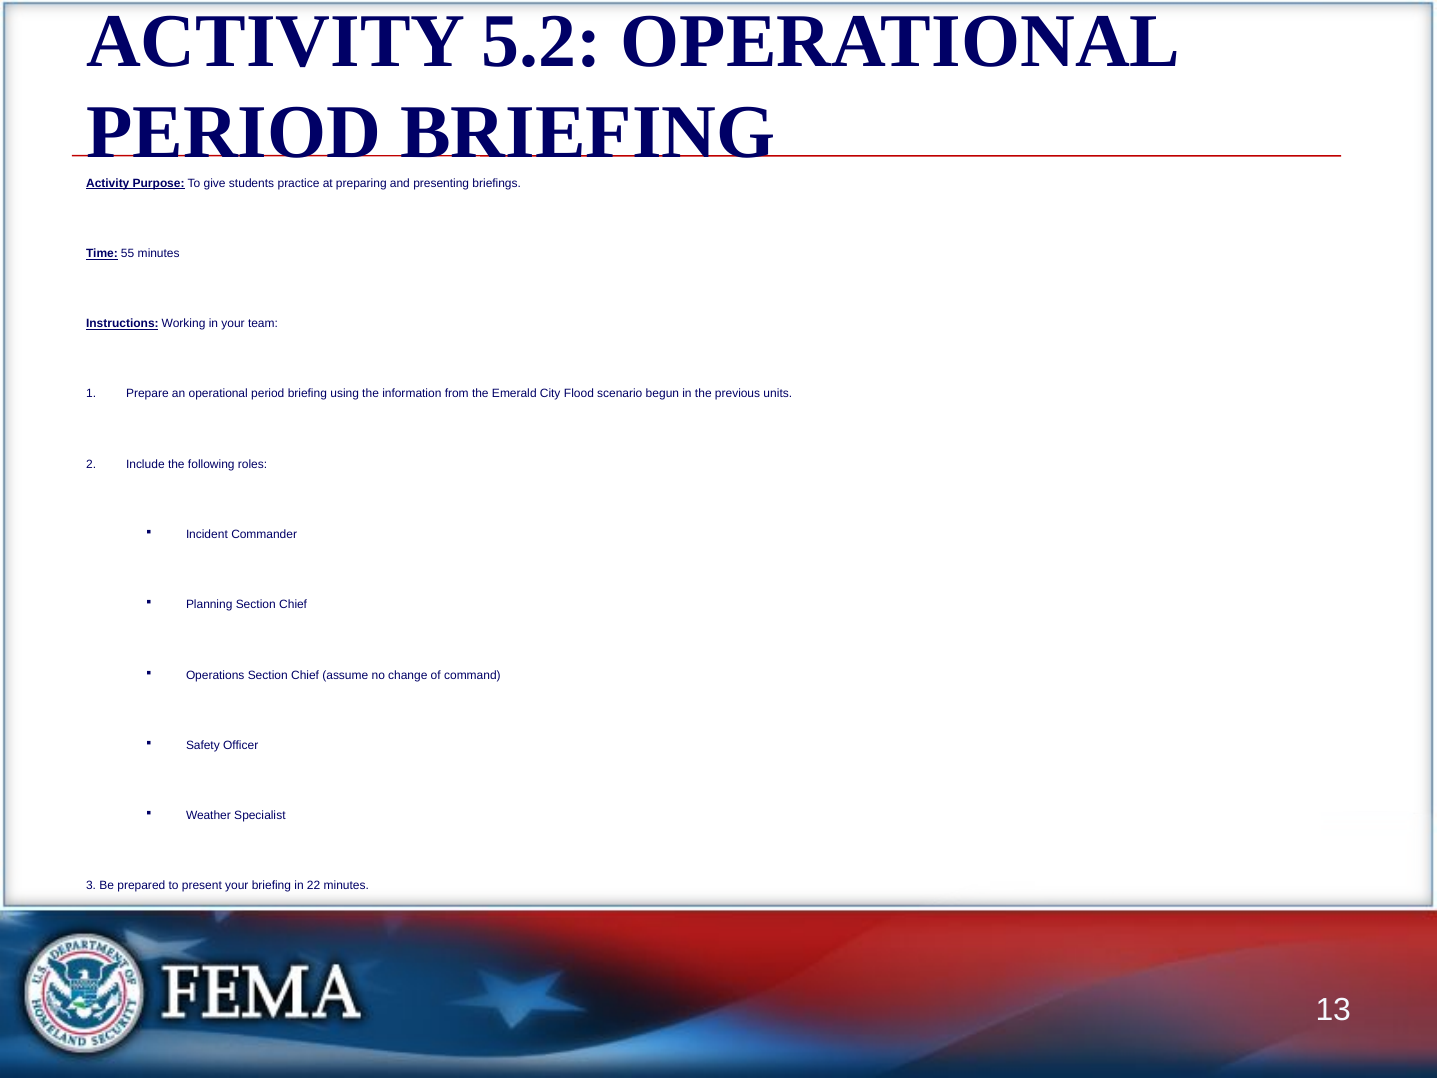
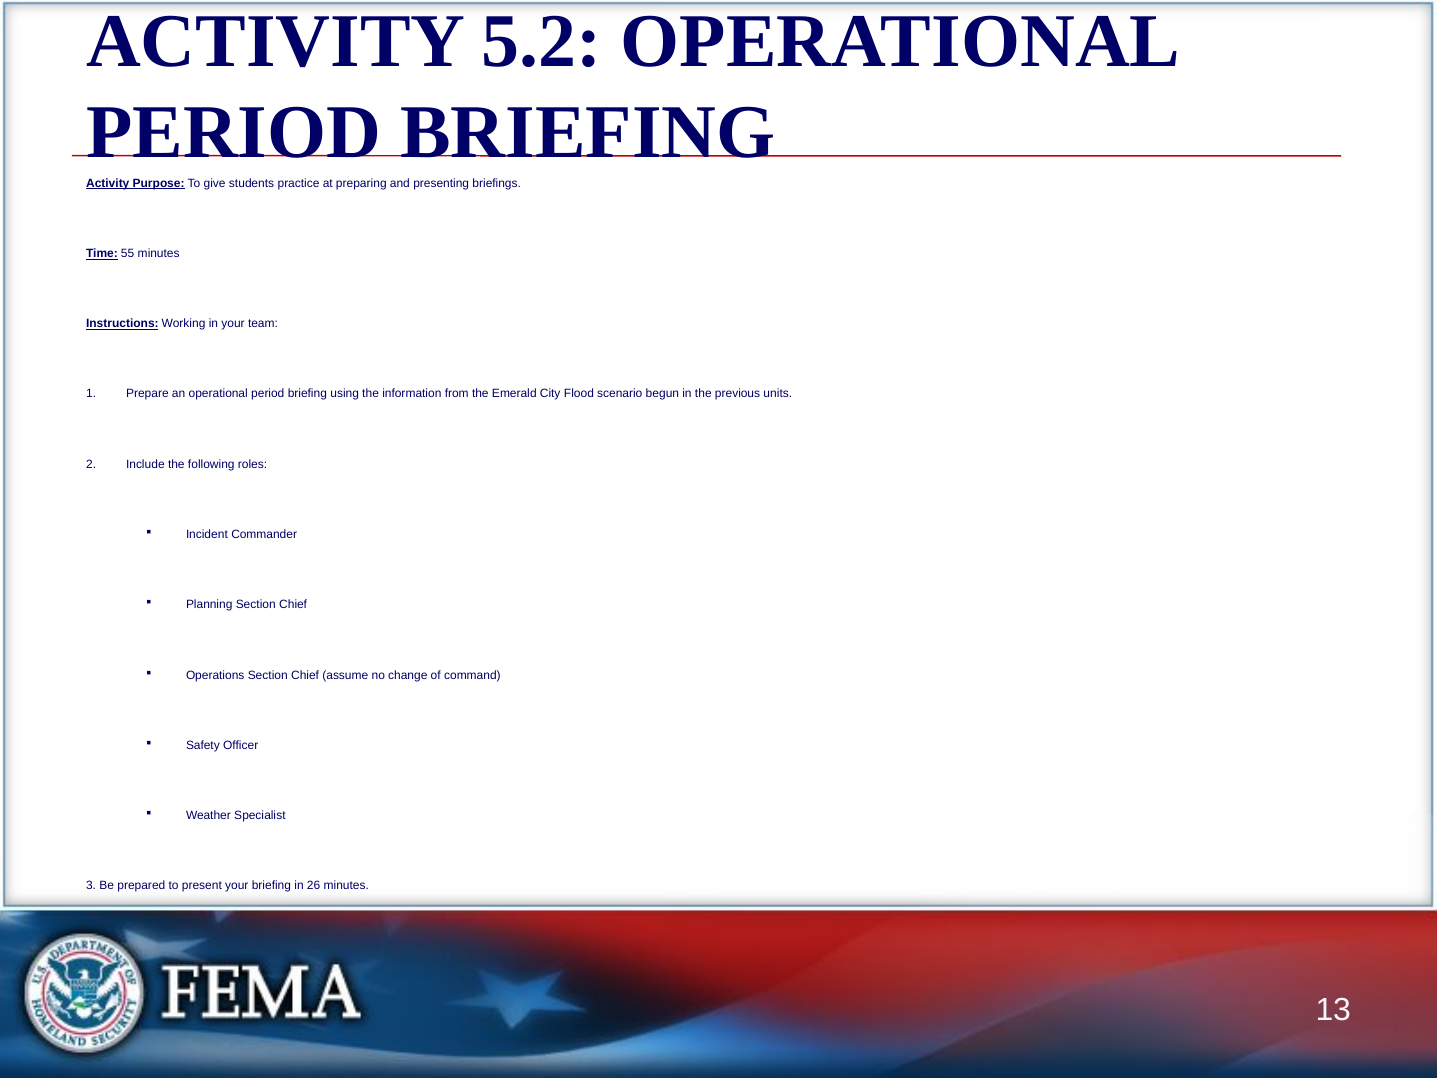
22: 22 -> 26
